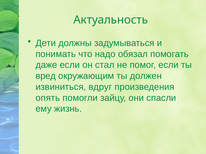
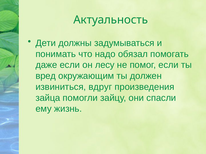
стал: стал -> лесу
опять: опять -> зайца
